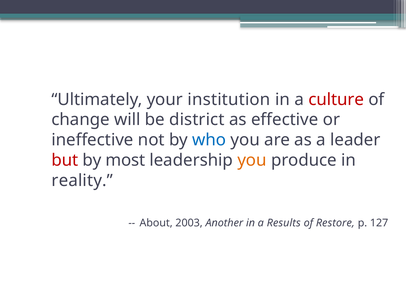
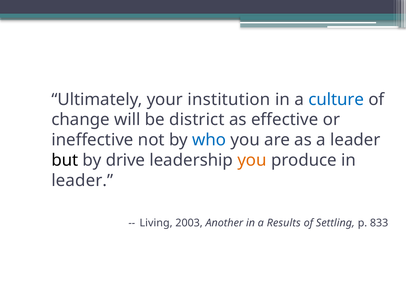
culture colour: red -> blue
but colour: red -> black
most: most -> drive
reality at (82, 181): reality -> leader
About: About -> Living
Restore: Restore -> Settling
127: 127 -> 833
